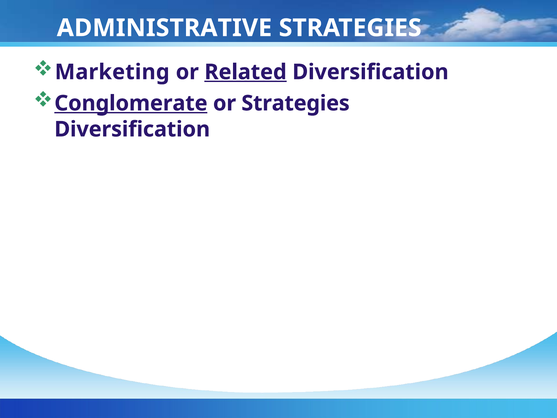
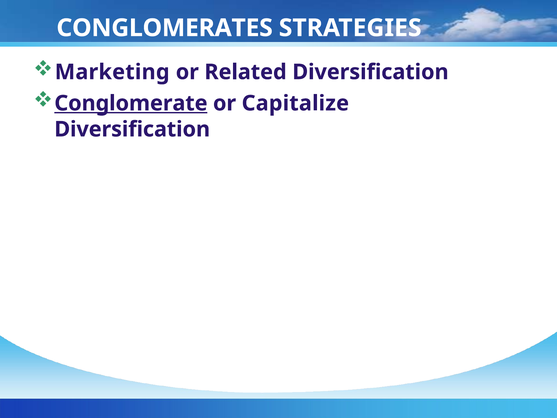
ADMINISTRATIVE: ADMINISTRATIVE -> CONGLOMERATES
Related underline: present -> none
or Strategies: Strategies -> Capitalize
